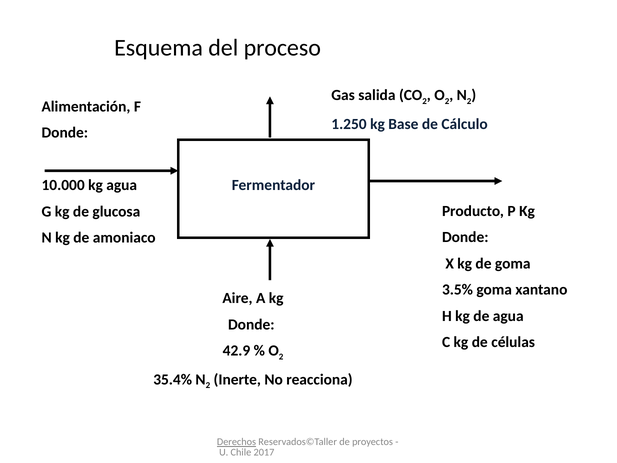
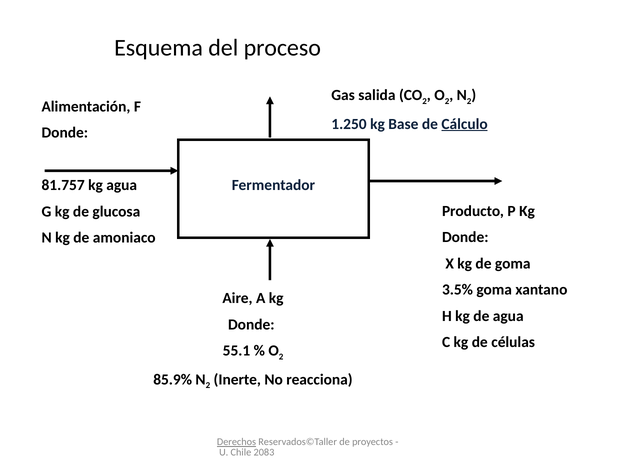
Cálculo underline: none -> present
10.000: 10.000 -> 81.757
42.9: 42.9 -> 55.1
35.4%: 35.4% -> 85.9%
2017: 2017 -> 2083
